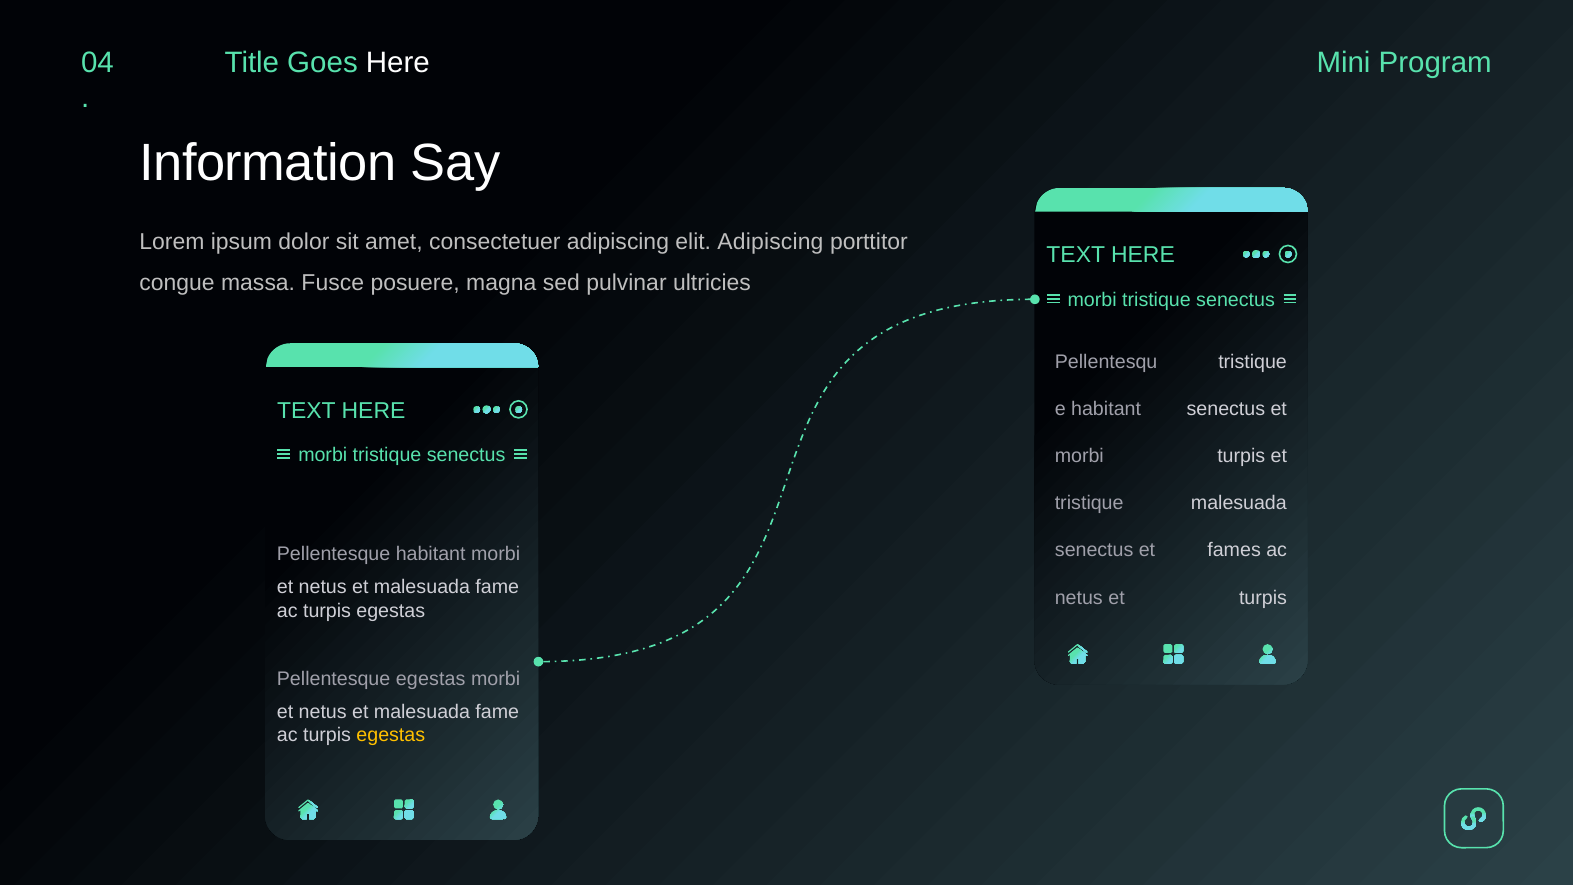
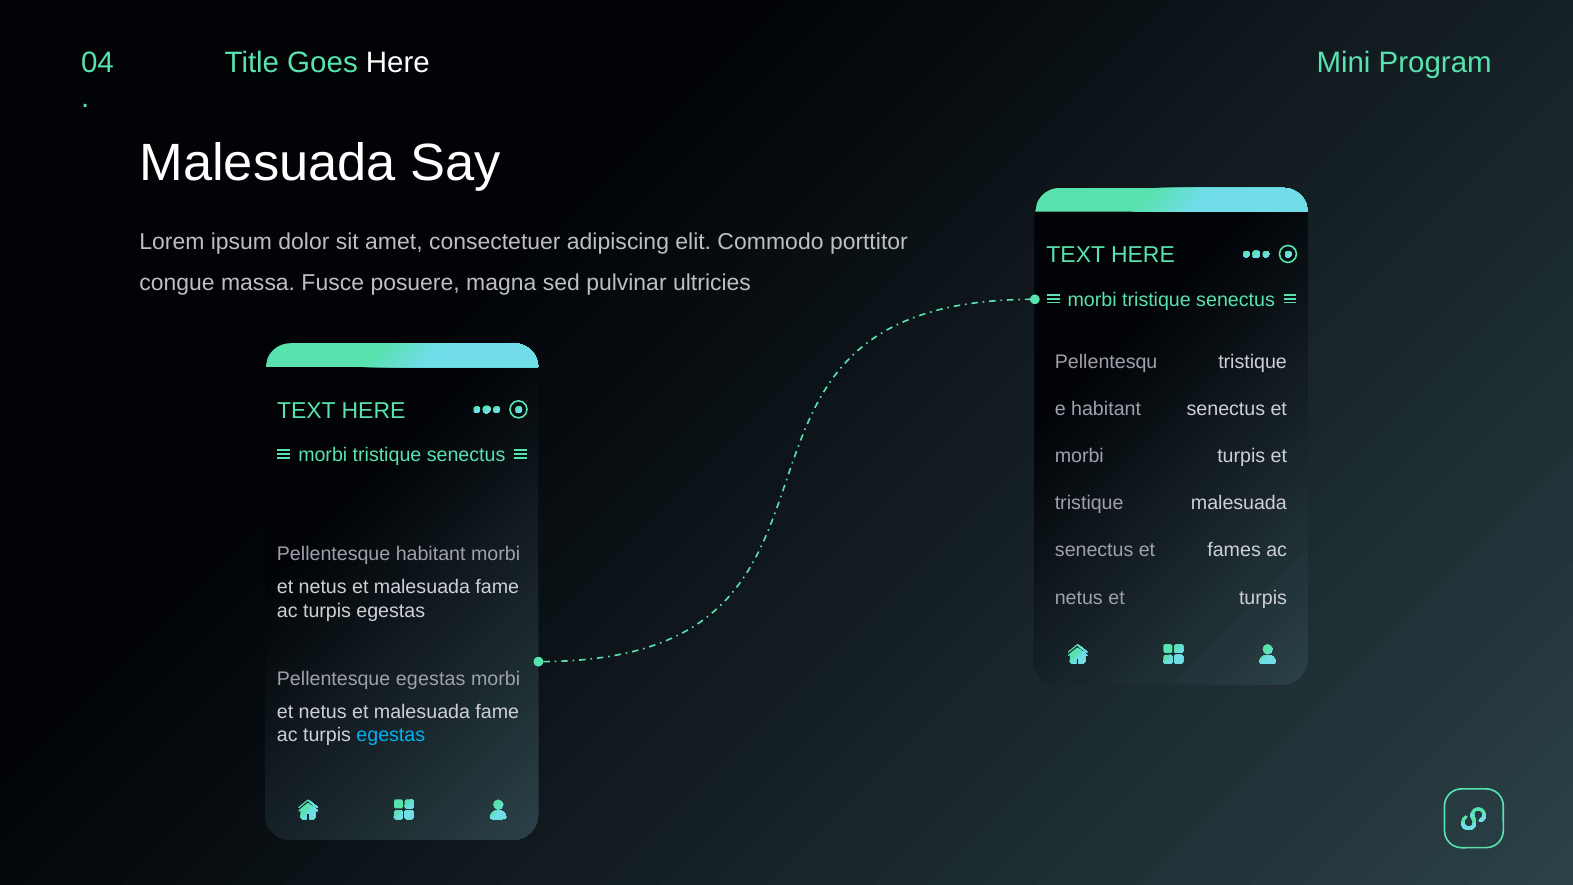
Information at (268, 163): Information -> Malesuada
elit Adipiscing: Adipiscing -> Commodo
egestas at (391, 735) colour: yellow -> light blue
